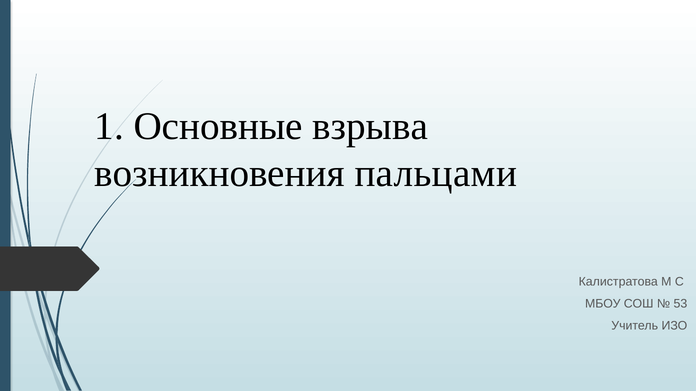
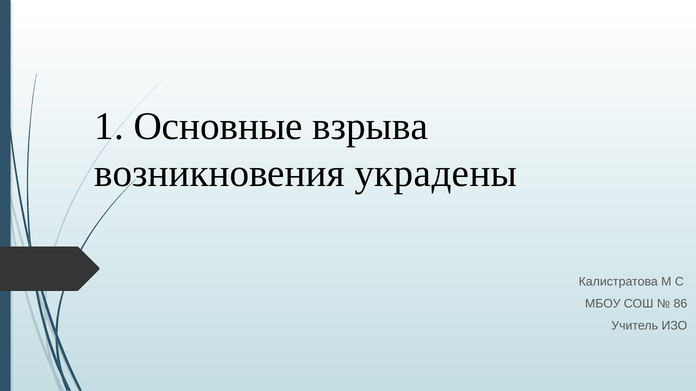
пальцами: пальцами -> украдены
53: 53 -> 86
